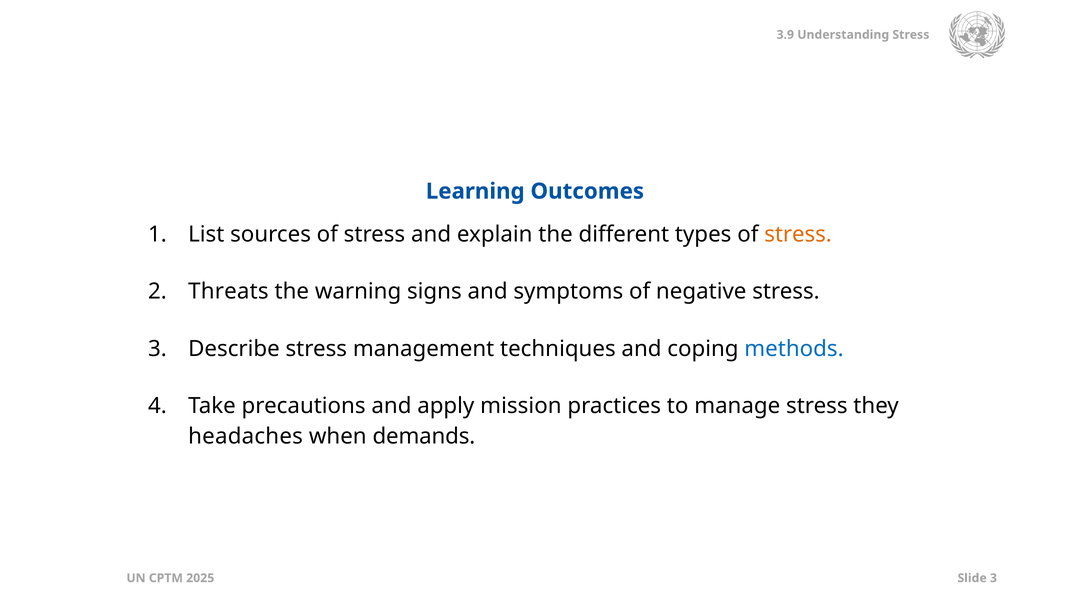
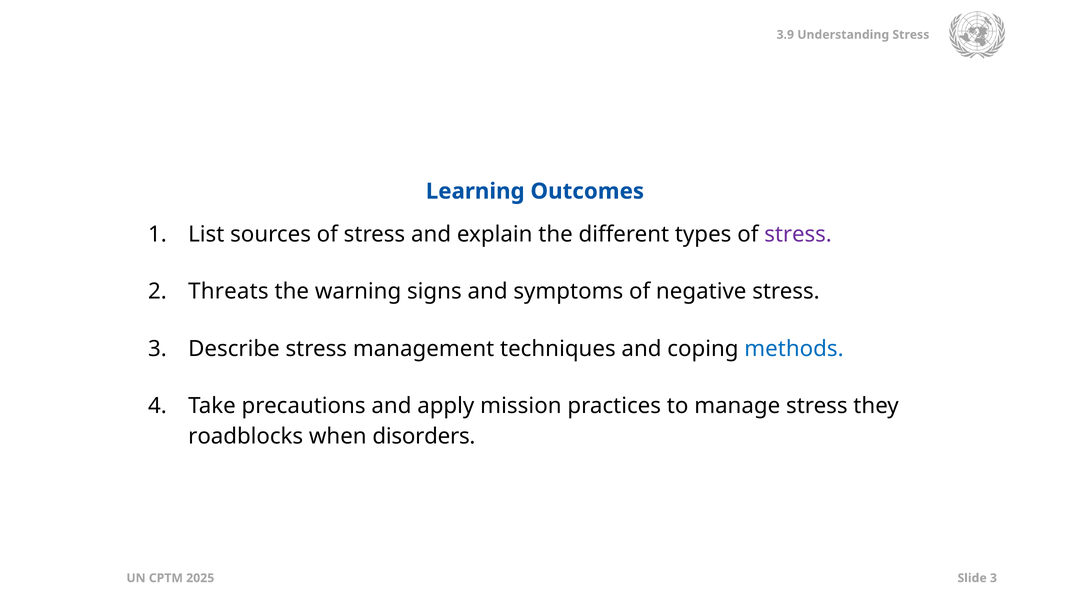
stress at (798, 234) colour: orange -> purple
headaches: headaches -> roadblocks
demands: demands -> disorders
